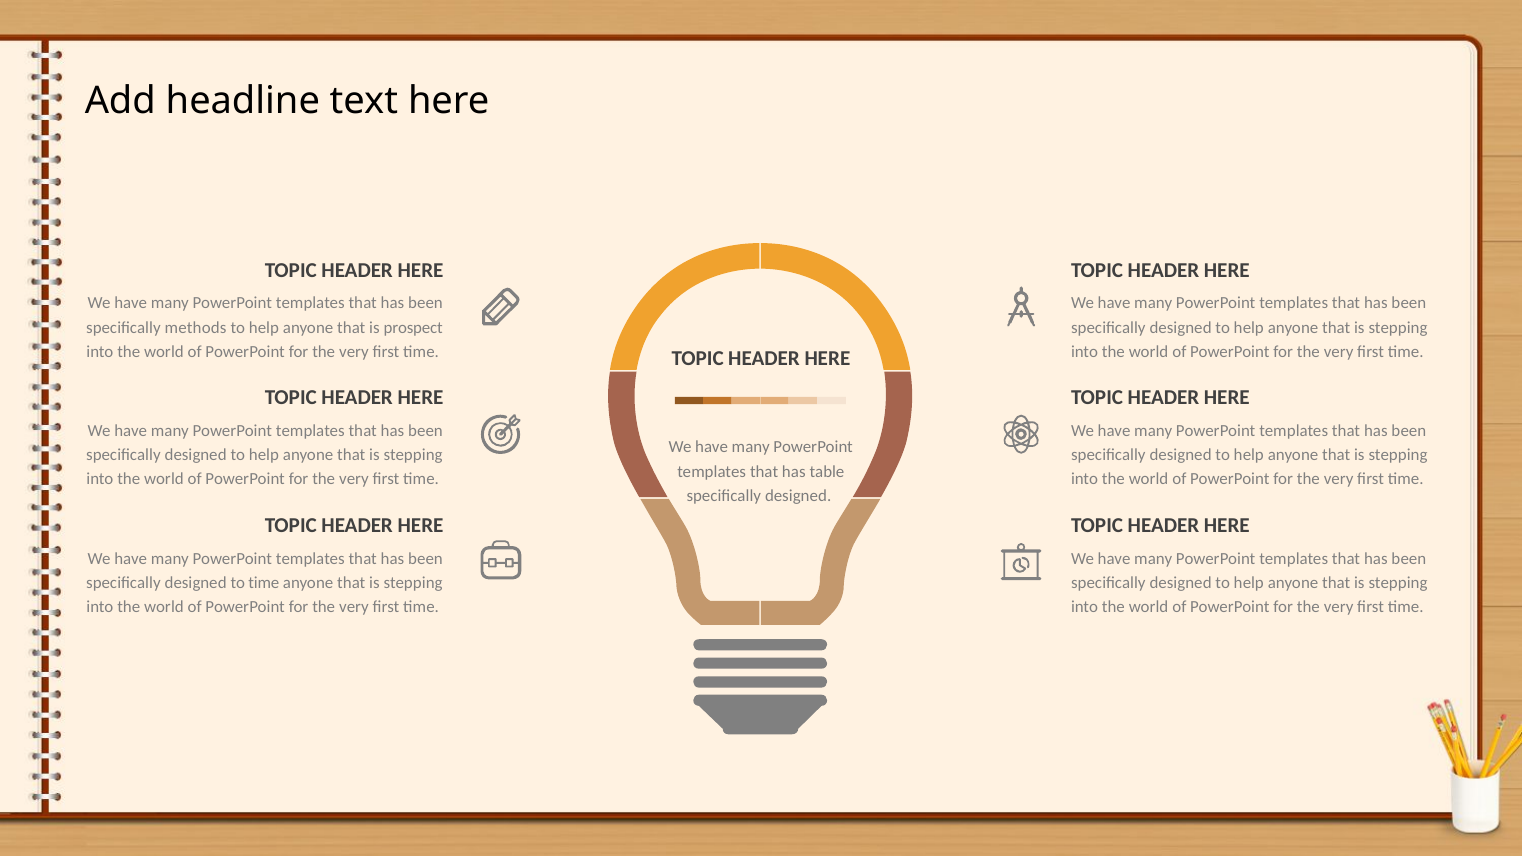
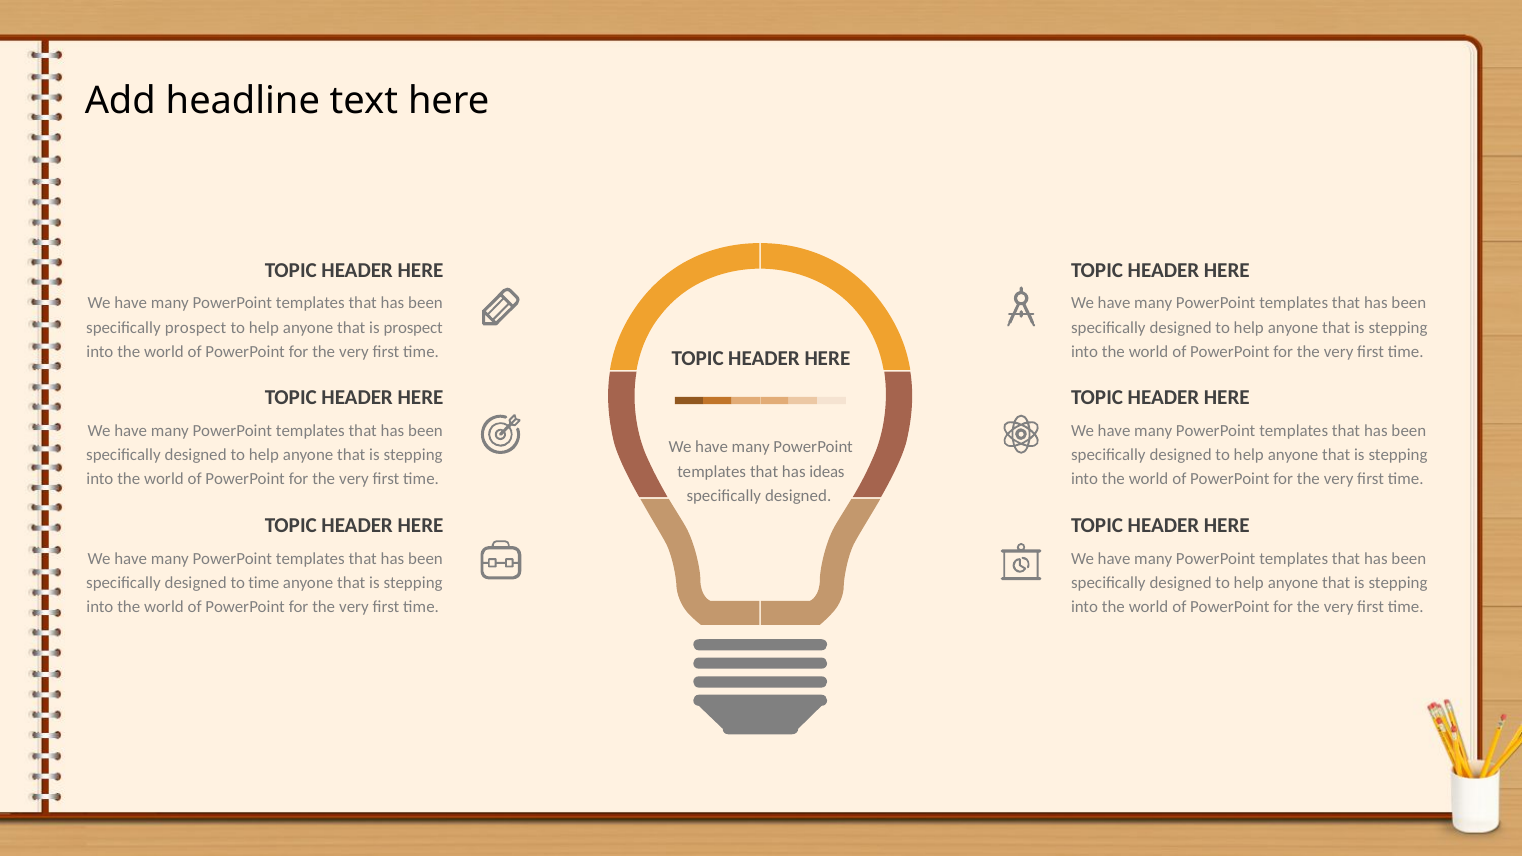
specifically methods: methods -> prospect
table: table -> ideas
